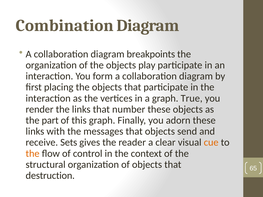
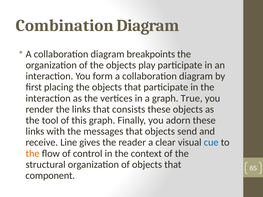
number: number -> consists
part: part -> tool
Sets: Sets -> Line
cue colour: orange -> blue
destruction: destruction -> component
